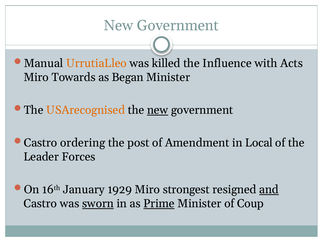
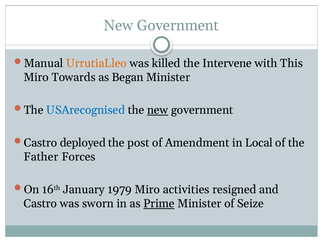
Influence: Influence -> Intervene
Acts: Acts -> This
USArecognised colour: orange -> blue
ordering: ordering -> deployed
Leader: Leader -> Father
1929: 1929 -> 1979
strongest: strongest -> activities
and underline: present -> none
sworn underline: present -> none
Coup: Coup -> Seize
